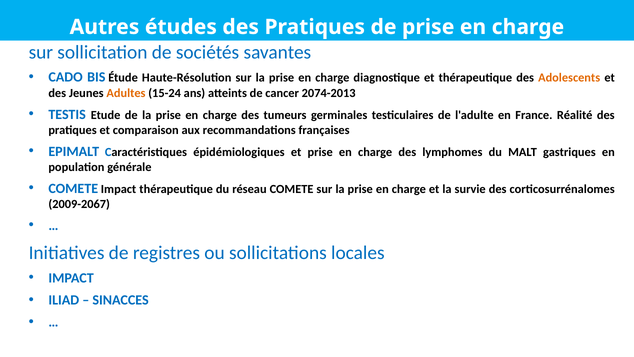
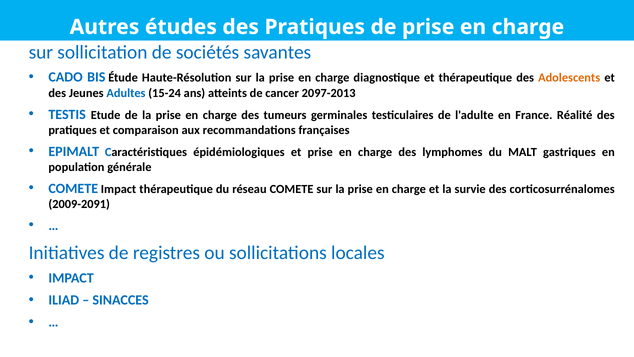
Adultes colour: orange -> blue
2074-2013: 2074-2013 -> 2097-2013
2009-2067: 2009-2067 -> 2009-2091
